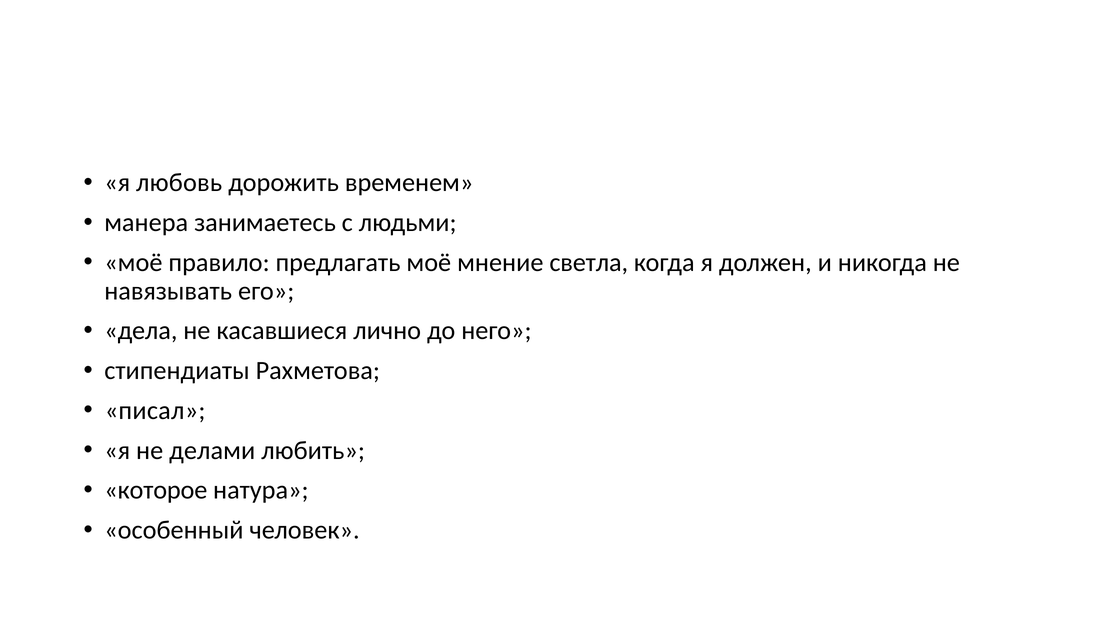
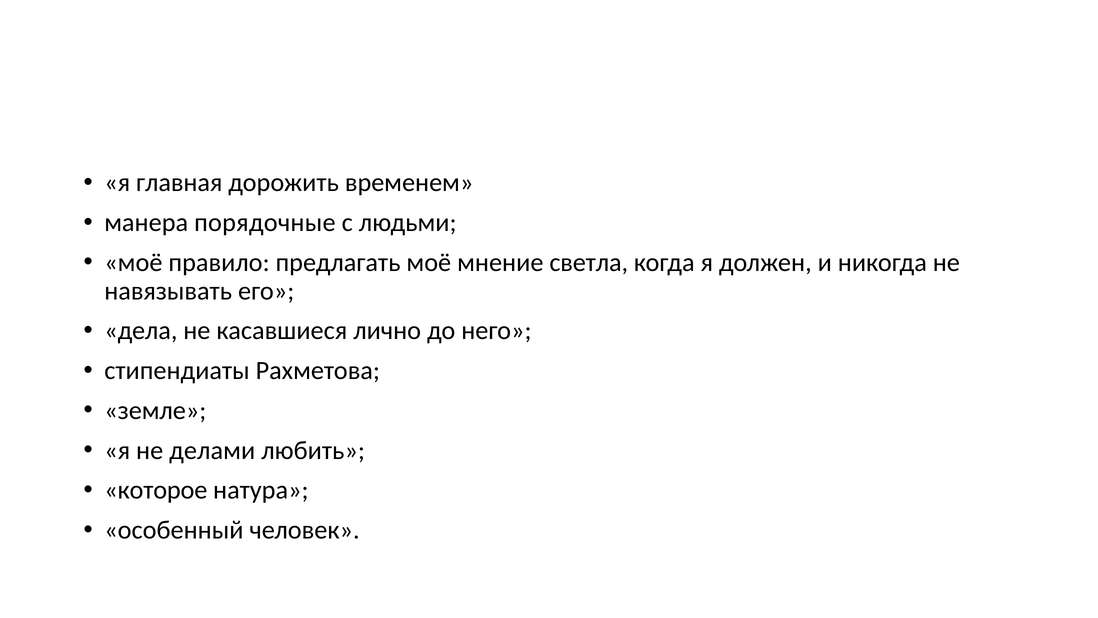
любовь: любовь -> главная
занимаетесь: занимаетесь -> порядочные
писал: писал -> земле
